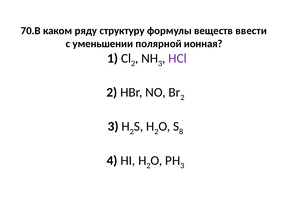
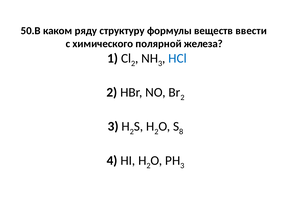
70.В: 70.В -> 50.В
уменьшении: уменьшении -> химического
ионная: ионная -> железа
HCl colour: purple -> blue
